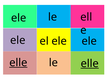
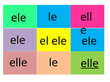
elle at (18, 63) underline: present -> none
